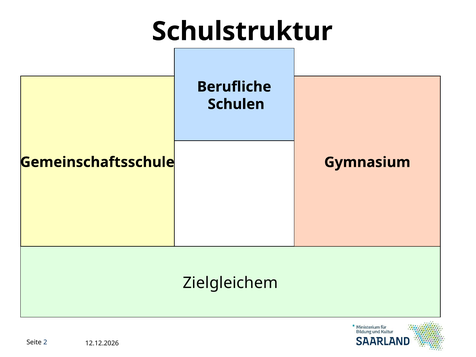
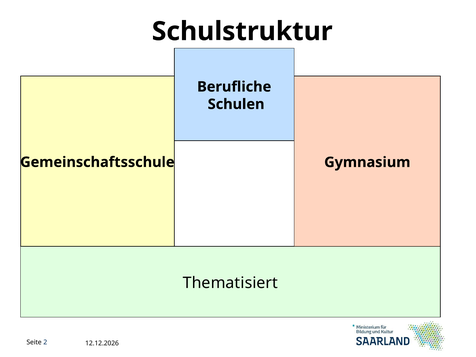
Zielgleichem: Zielgleichem -> Thematisiert
